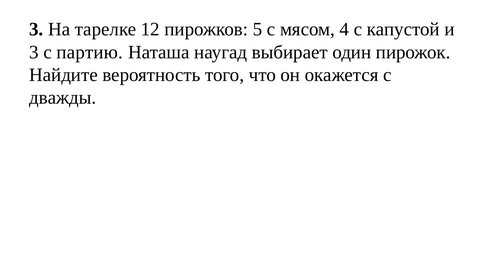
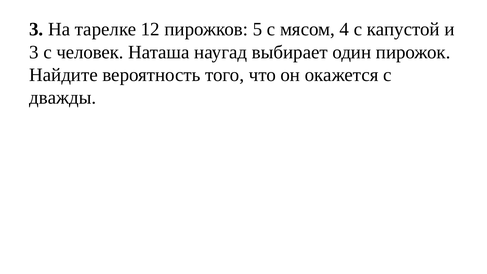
партию: партию -> человек
